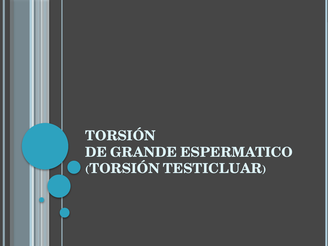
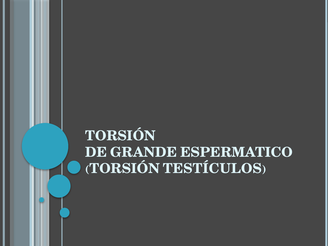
TESTICLUAR: TESTICLUAR -> TESTÍCULOS
